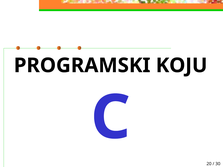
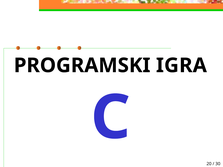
KOJU: KOJU -> IGRA
